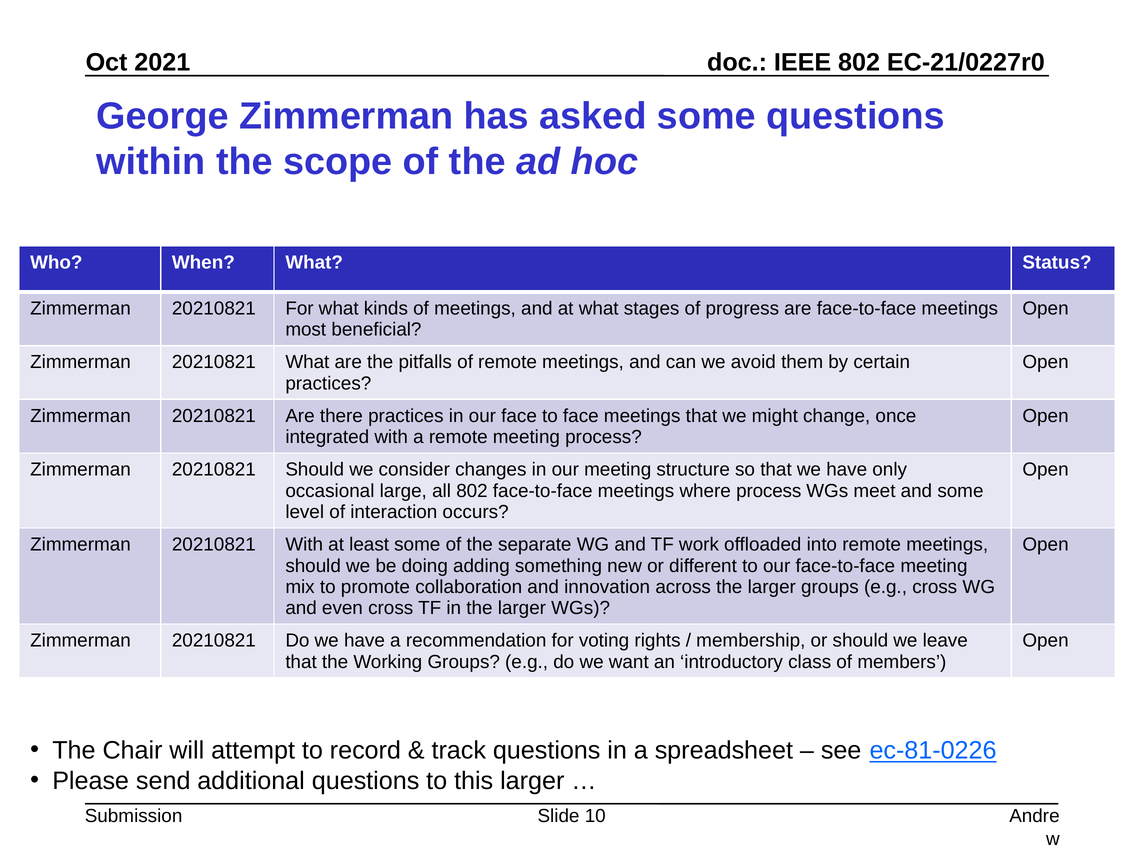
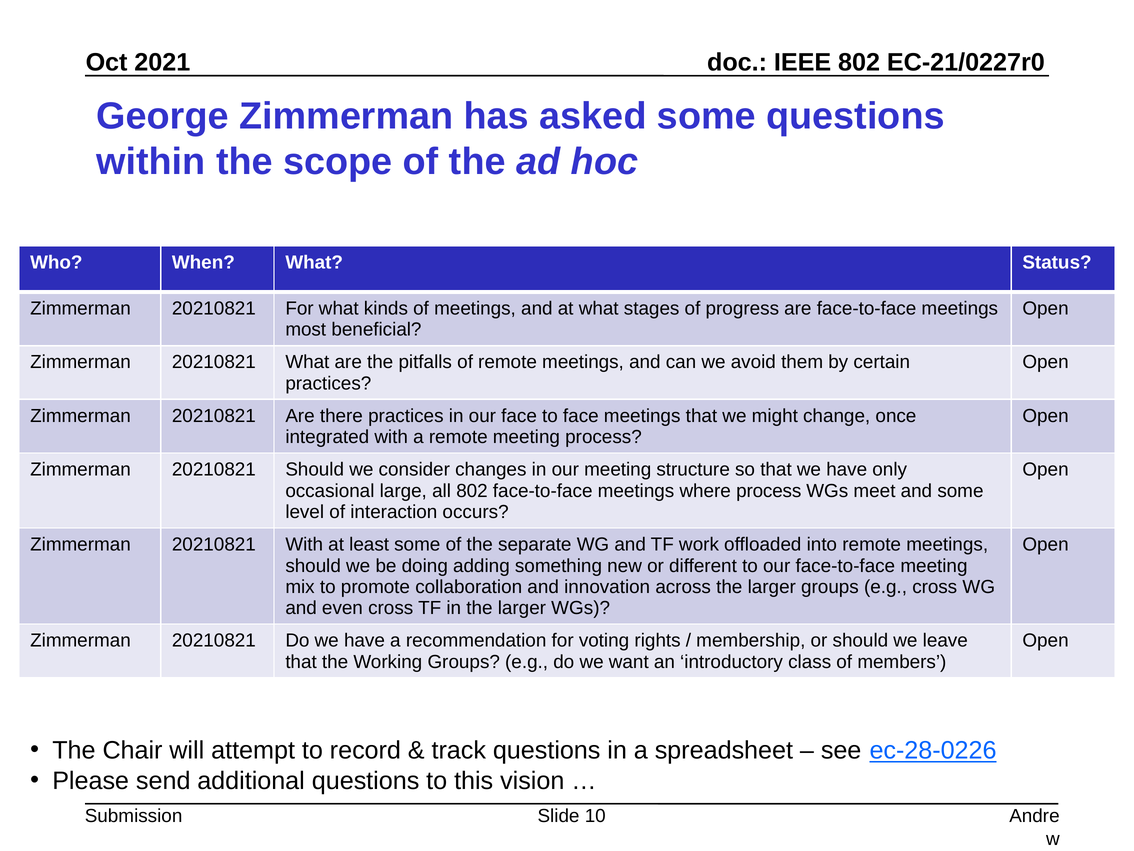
ec-81-0226: ec-81-0226 -> ec-28-0226
this larger: larger -> vision
